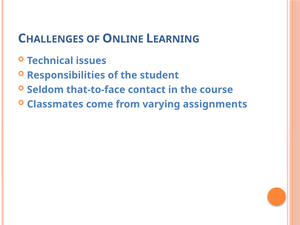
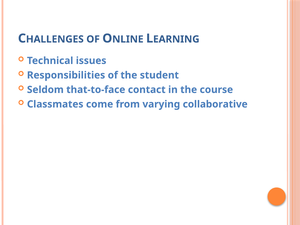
assignments: assignments -> collaborative
